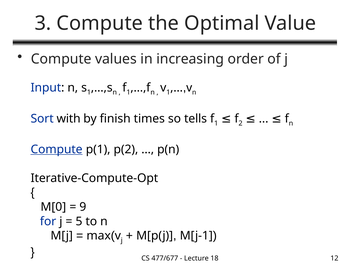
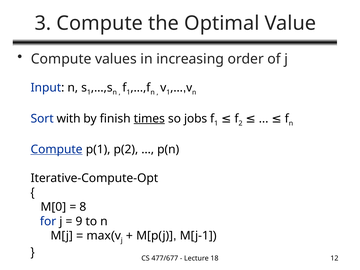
times underline: none -> present
tells: tells -> jobs
9: 9 -> 8
5: 5 -> 9
